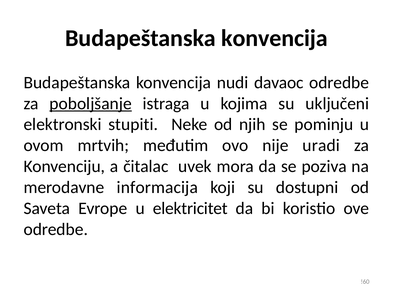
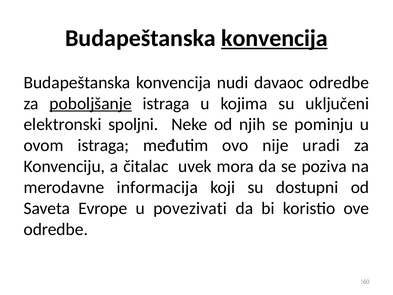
konvencija at (274, 38) underline: none -> present
stupiti: stupiti -> spoljni
ovom mrtvih: mrtvih -> istraga
elektricitet: elektricitet -> povezivati
